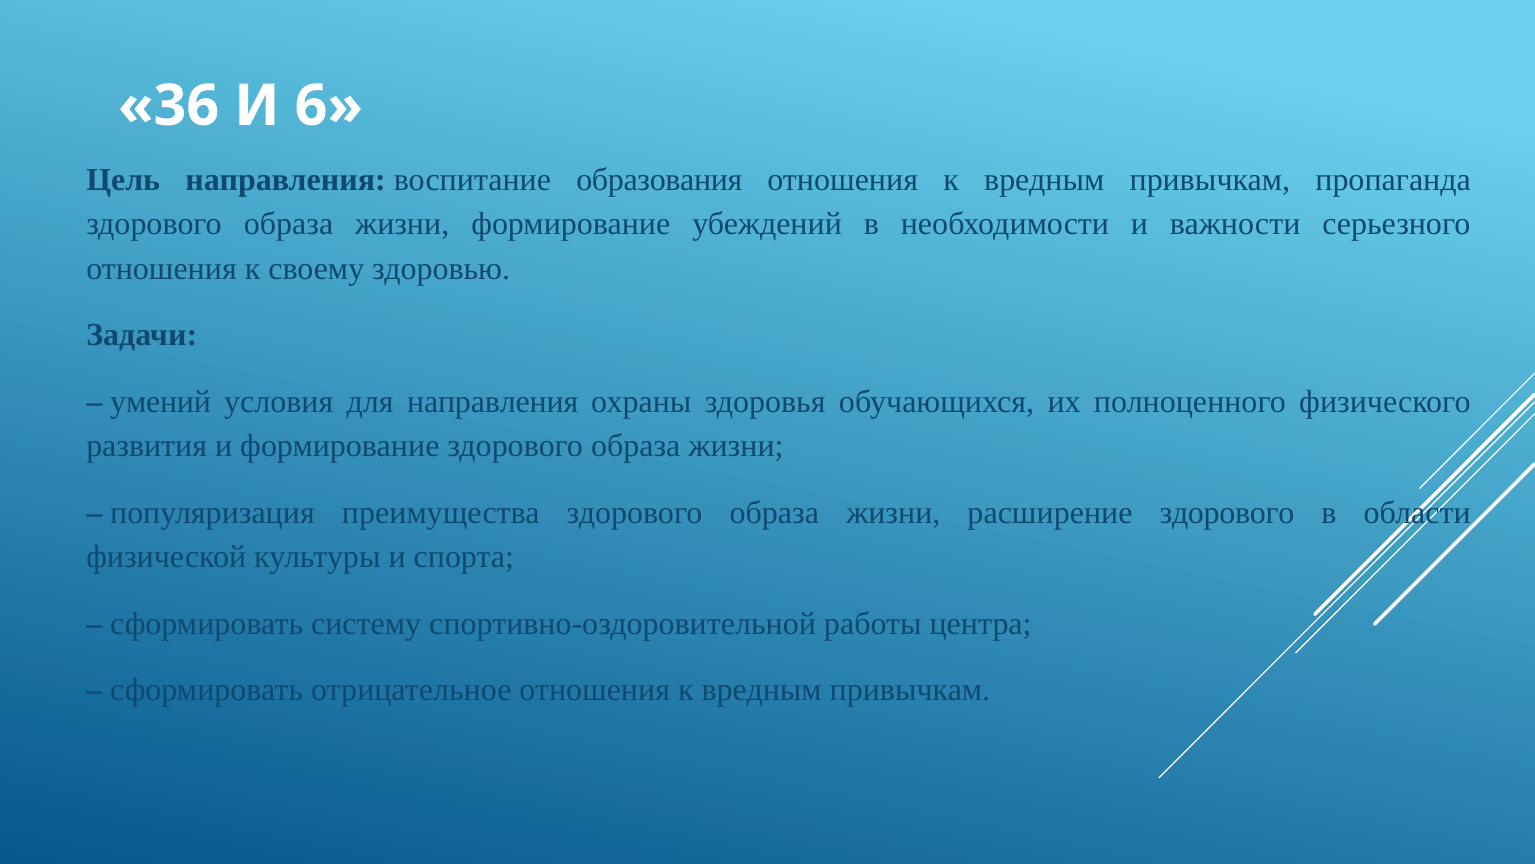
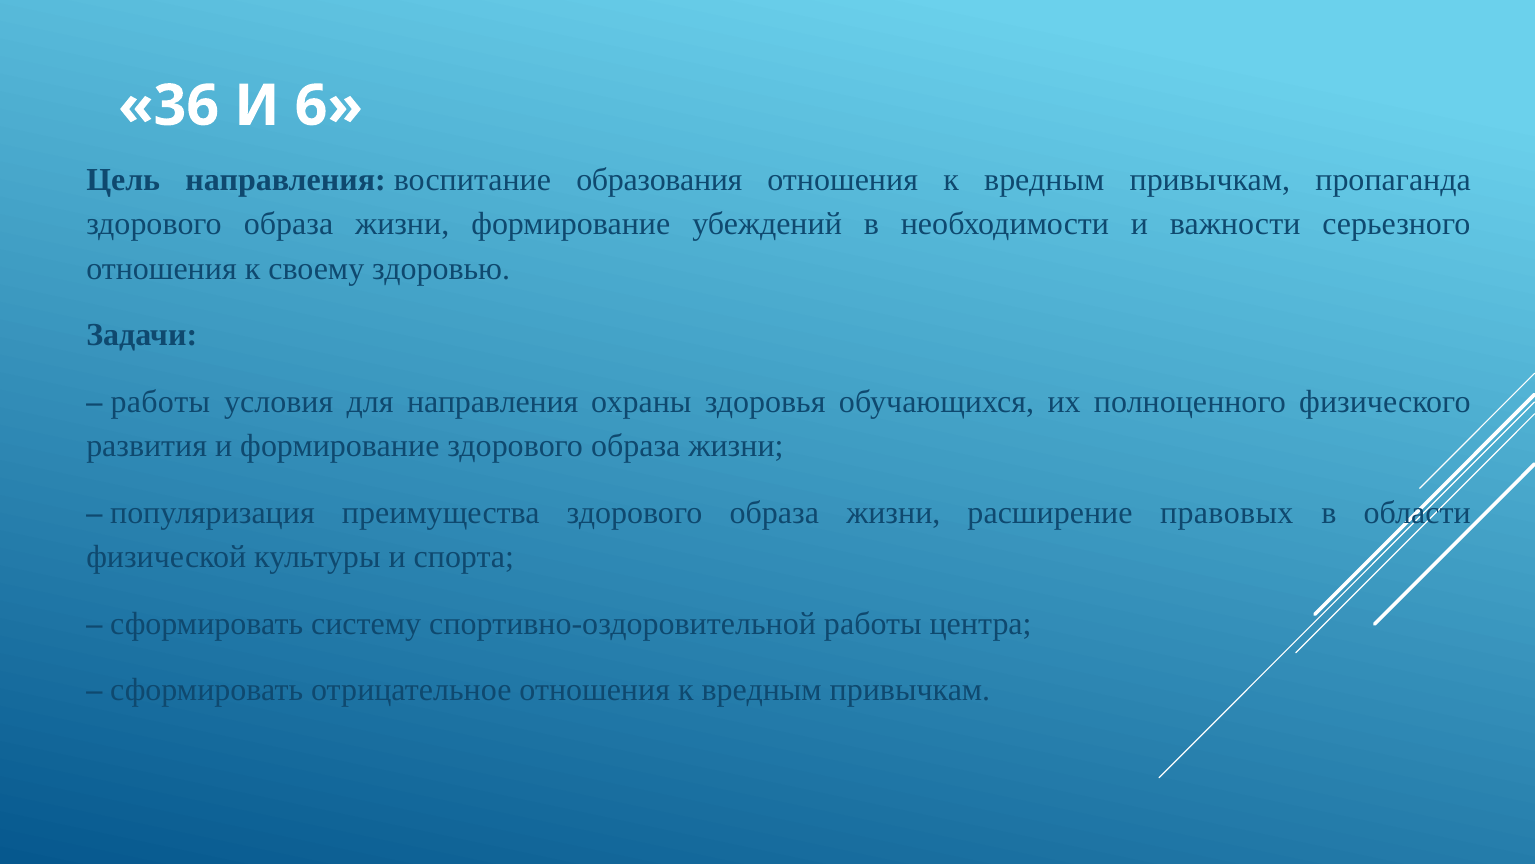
умений at (161, 402): умений -> работы
расширение здорового: здорового -> правовых
